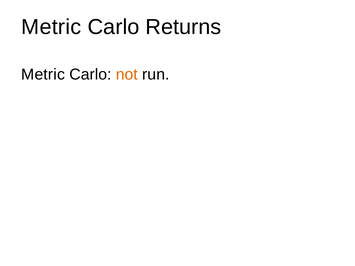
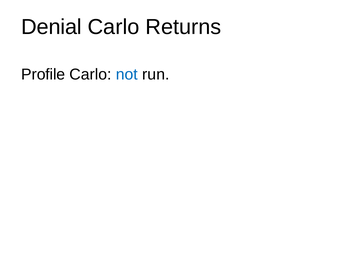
Metric at (51, 27): Metric -> Denial
Metric at (43, 74): Metric -> Profile
not colour: orange -> blue
